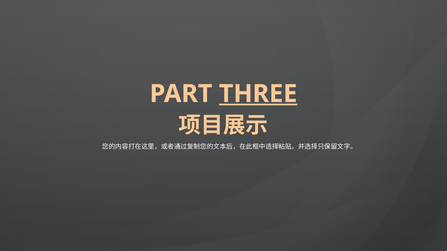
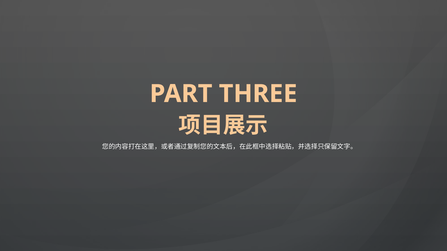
THREE underline: present -> none
